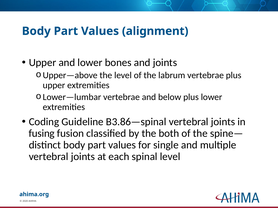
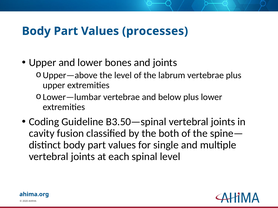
alignment: alignment -> processes
B3.86—spinal: B3.86—spinal -> B3.50—spinal
fusing: fusing -> cavity
